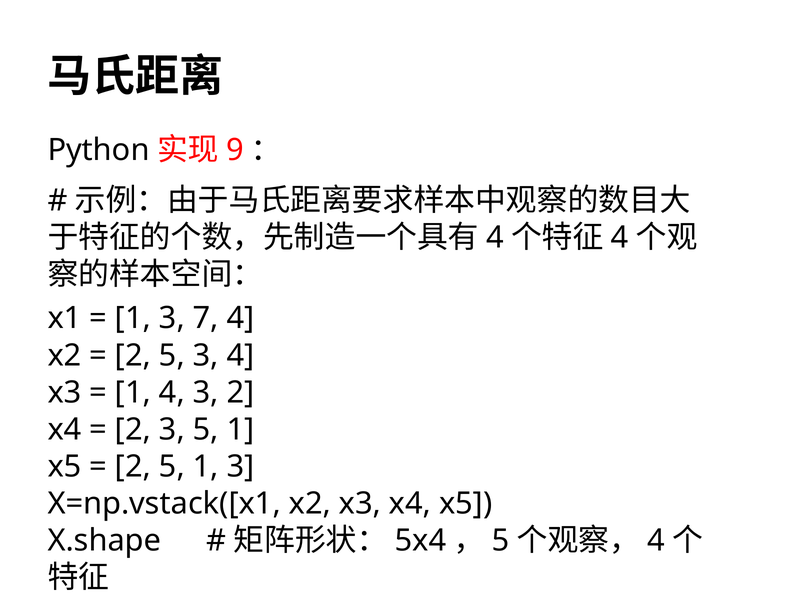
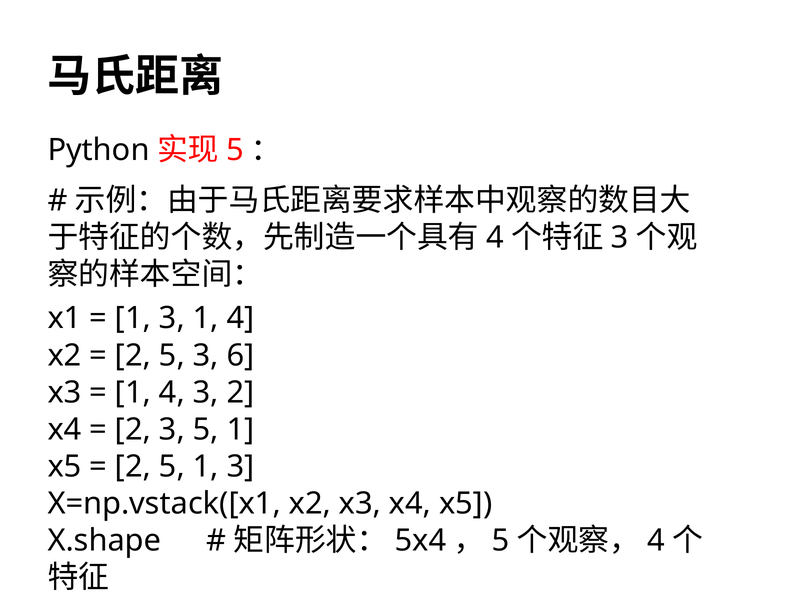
9 at (235, 150): 9 -> 5
4 at (620, 237): 4 -> 3
3 7: 7 -> 1
3 4: 4 -> 6
